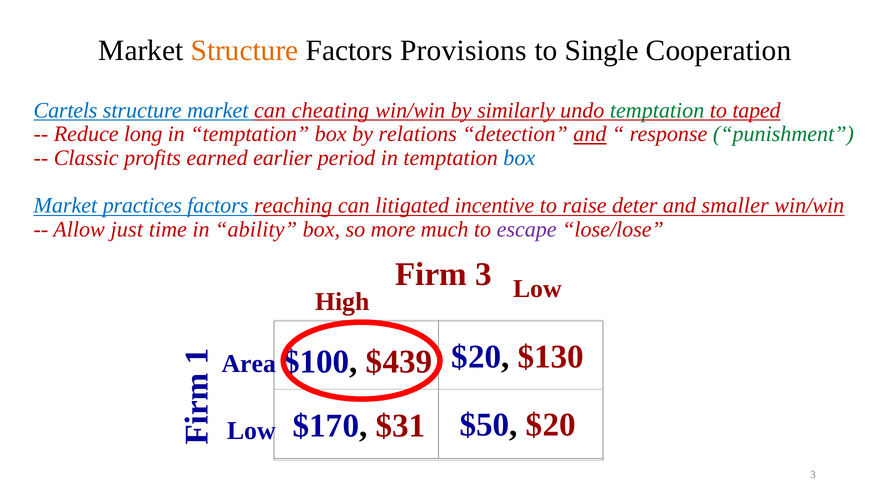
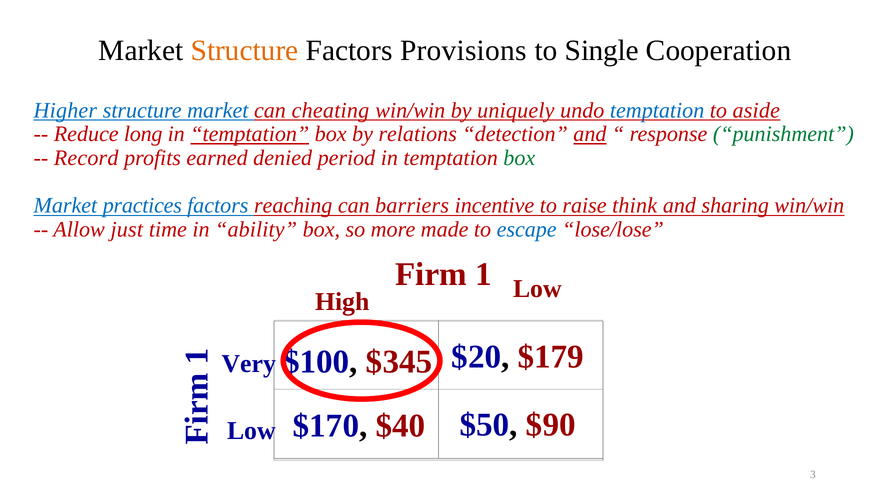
Cartels: Cartels -> Higher
similarly: similarly -> uniquely
temptation at (657, 110) colour: green -> blue
taped: taped -> aside
temptation at (250, 134) underline: none -> present
Classic: Classic -> Record
earlier: earlier -> denied
box at (519, 158) colour: blue -> green
litigated: litigated -> barriers
deter: deter -> think
smaller: smaller -> sharing
much: much -> made
escape colour: purple -> blue
Firm 3: 3 -> 1
$130: $130 -> $179
$439: $439 -> $345
Area: Area -> Very
$31: $31 -> $40
$50 $20: $20 -> $90
